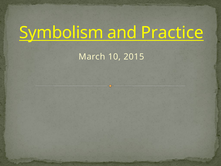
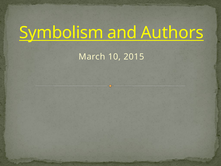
Practice: Practice -> Authors
